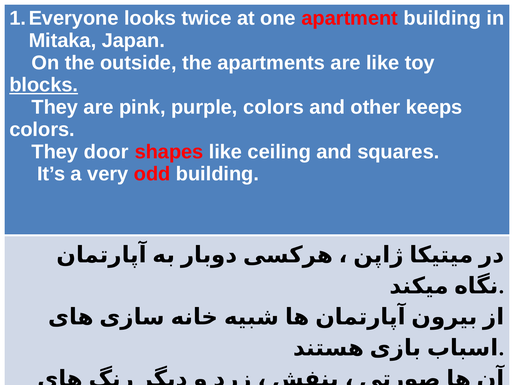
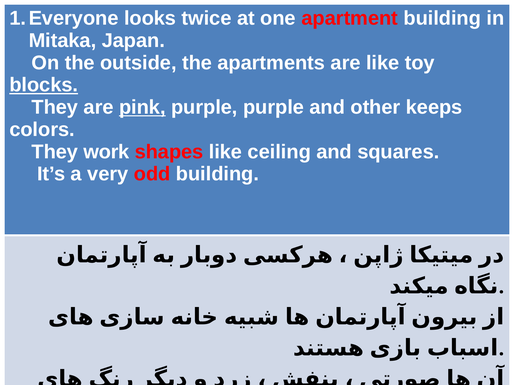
pink underline: none -> present
purple colors: colors -> purple
door: door -> work
